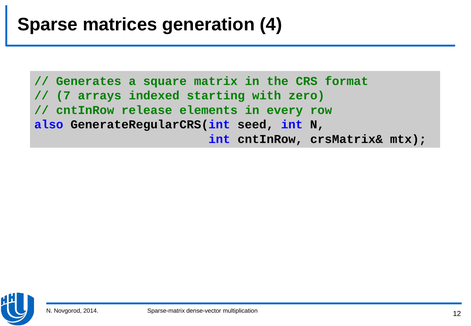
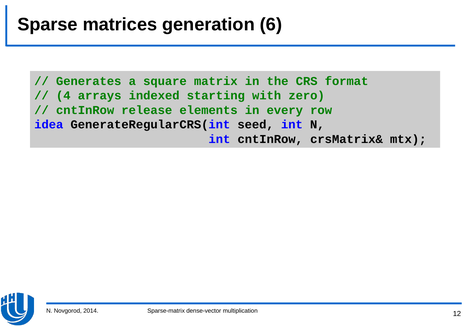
4: 4 -> 6
7: 7 -> 4
also: also -> idea
